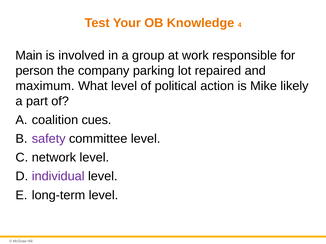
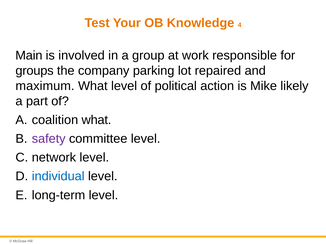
person: person -> groups
coalition cues: cues -> what
individual colour: purple -> blue
